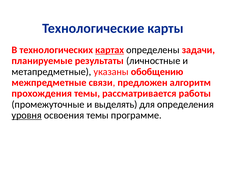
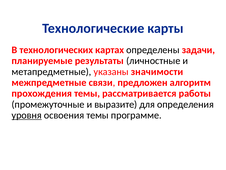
картах underline: present -> none
обобщению: обобщению -> значимости
выделять: выделять -> выразите
